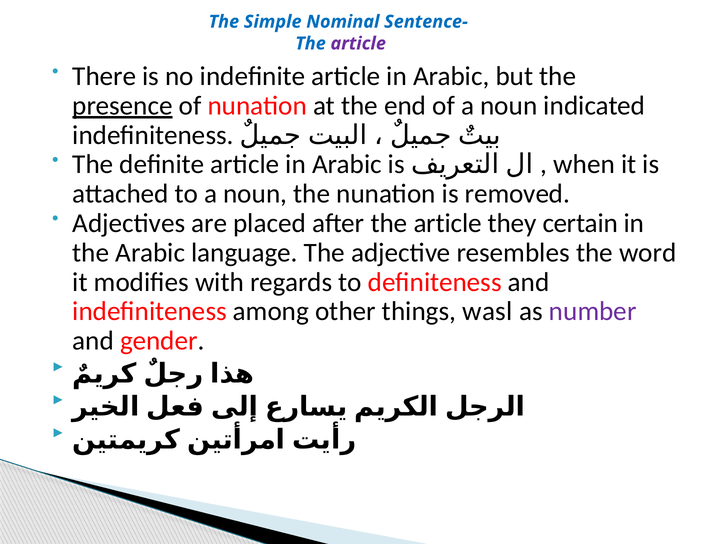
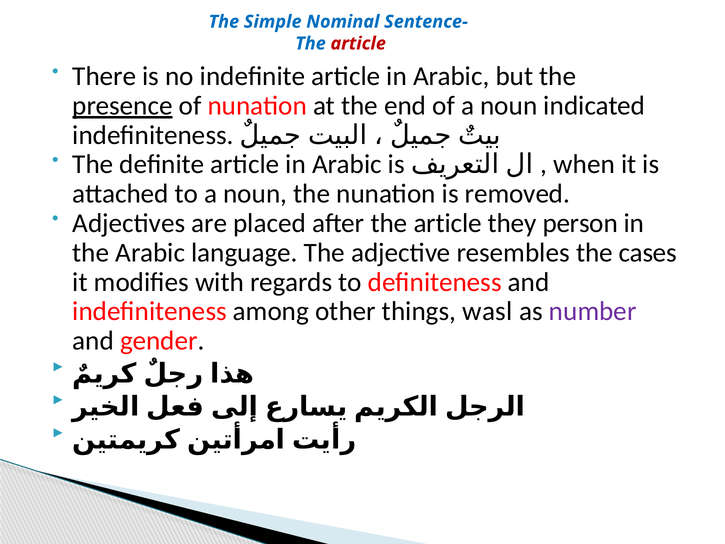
article at (358, 43) colour: purple -> red
certain: certain -> person
word: word -> cases
